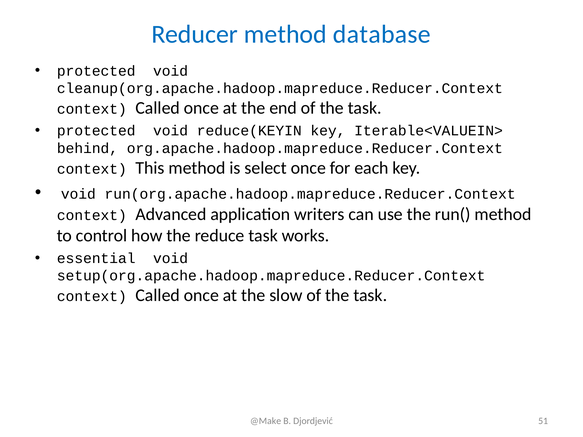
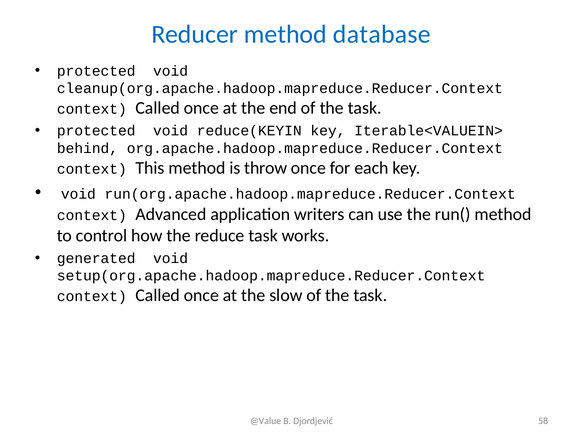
select: select -> throw
essential: essential -> generated
@Make: @Make -> @Value
51: 51 -> 58
